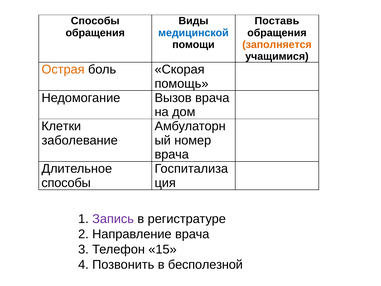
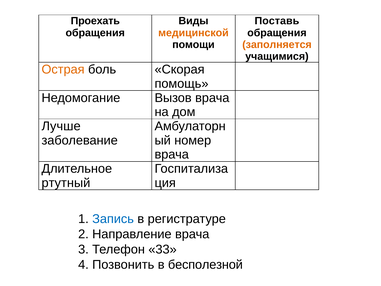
Способы at (95, 21): Способы -> Проехать
медицинской colour: blue -> orange
Клетки: Клетки -> Лучше
способы at (66, 183): способы -> ртутный
Запись colour: purple -> blue
15: 15 -> 33
